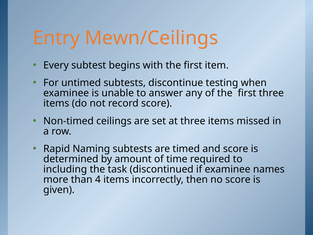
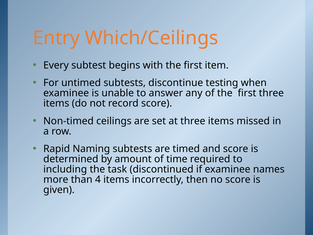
Mewn/Ceilings: Mewn/Ceilings -> Which/Ceilings
